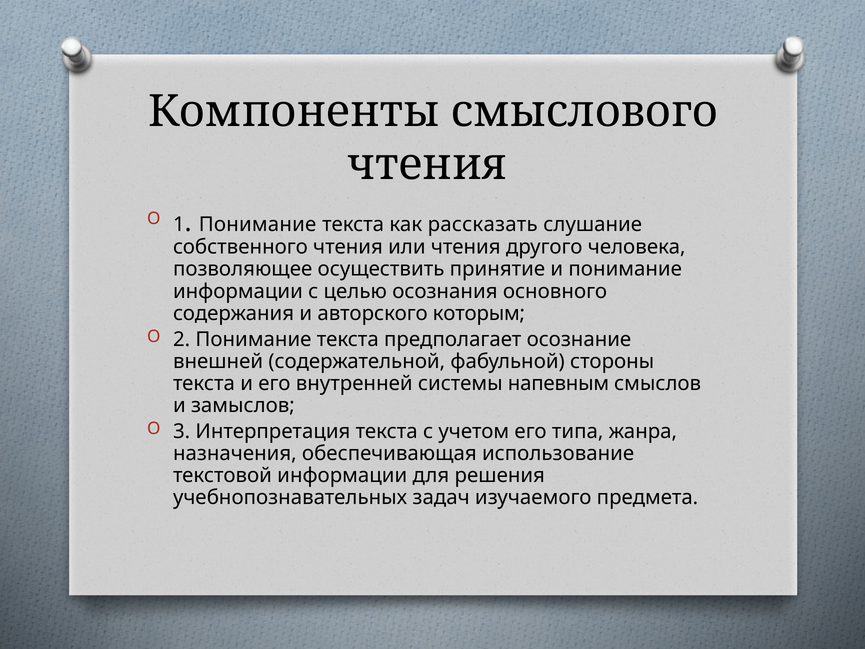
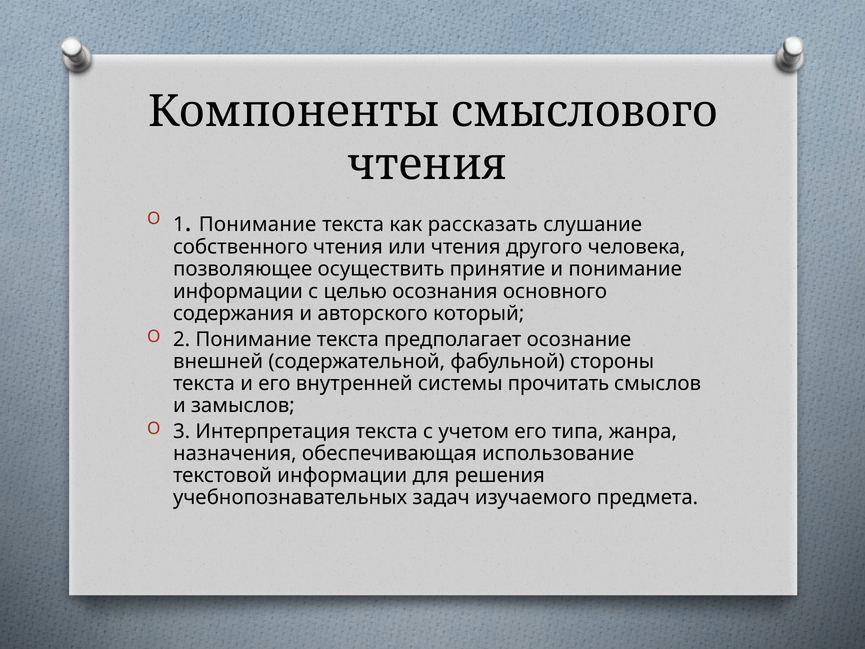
которым: которым -> который
напевным: напевным -> прочитать
